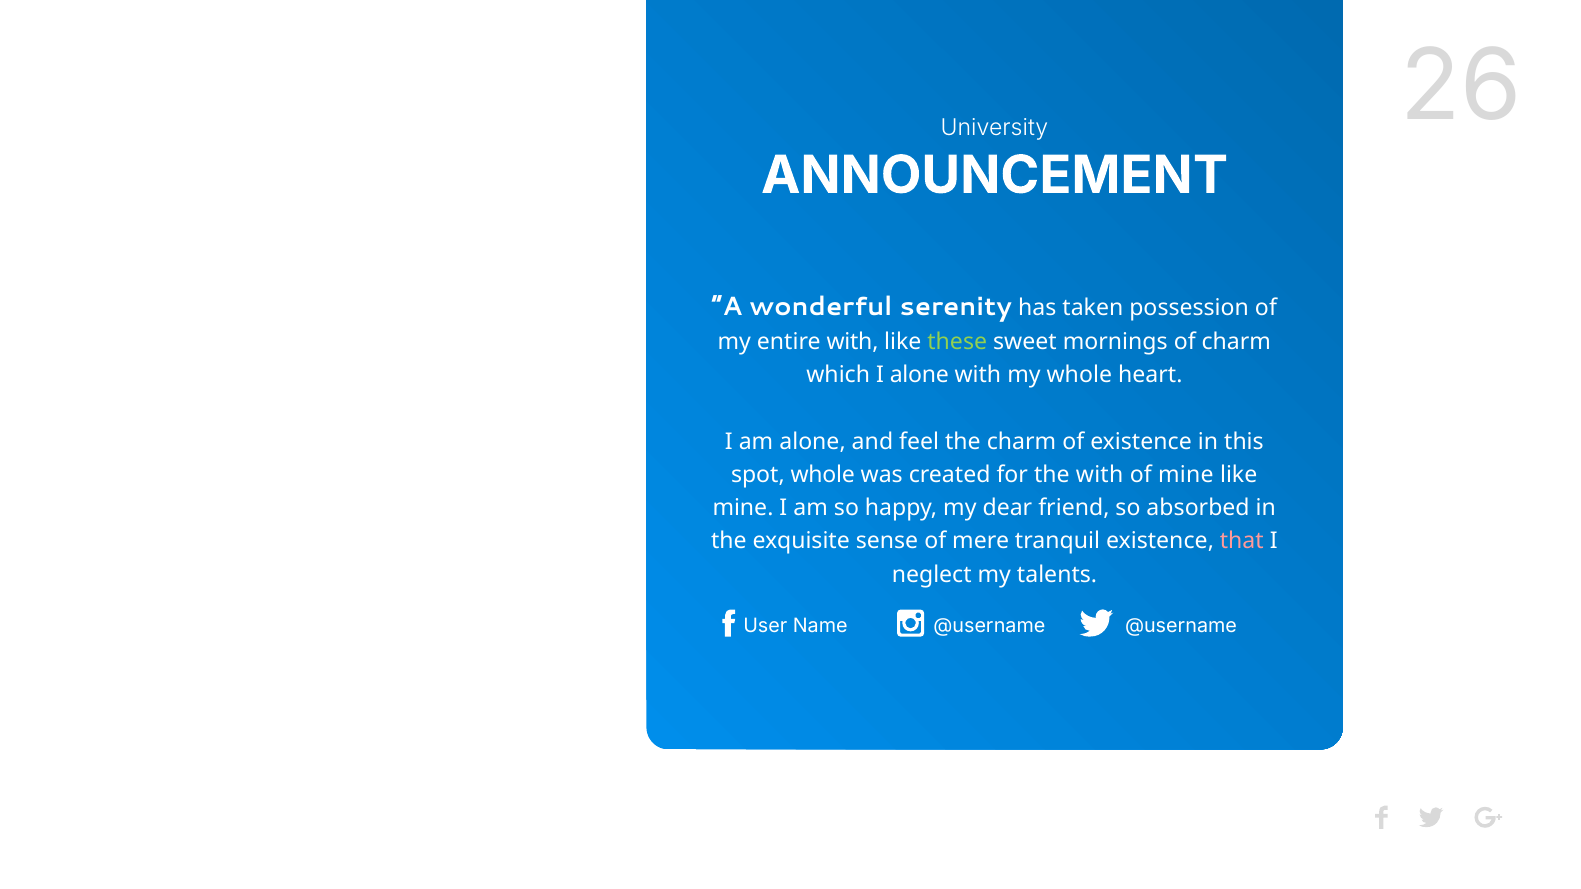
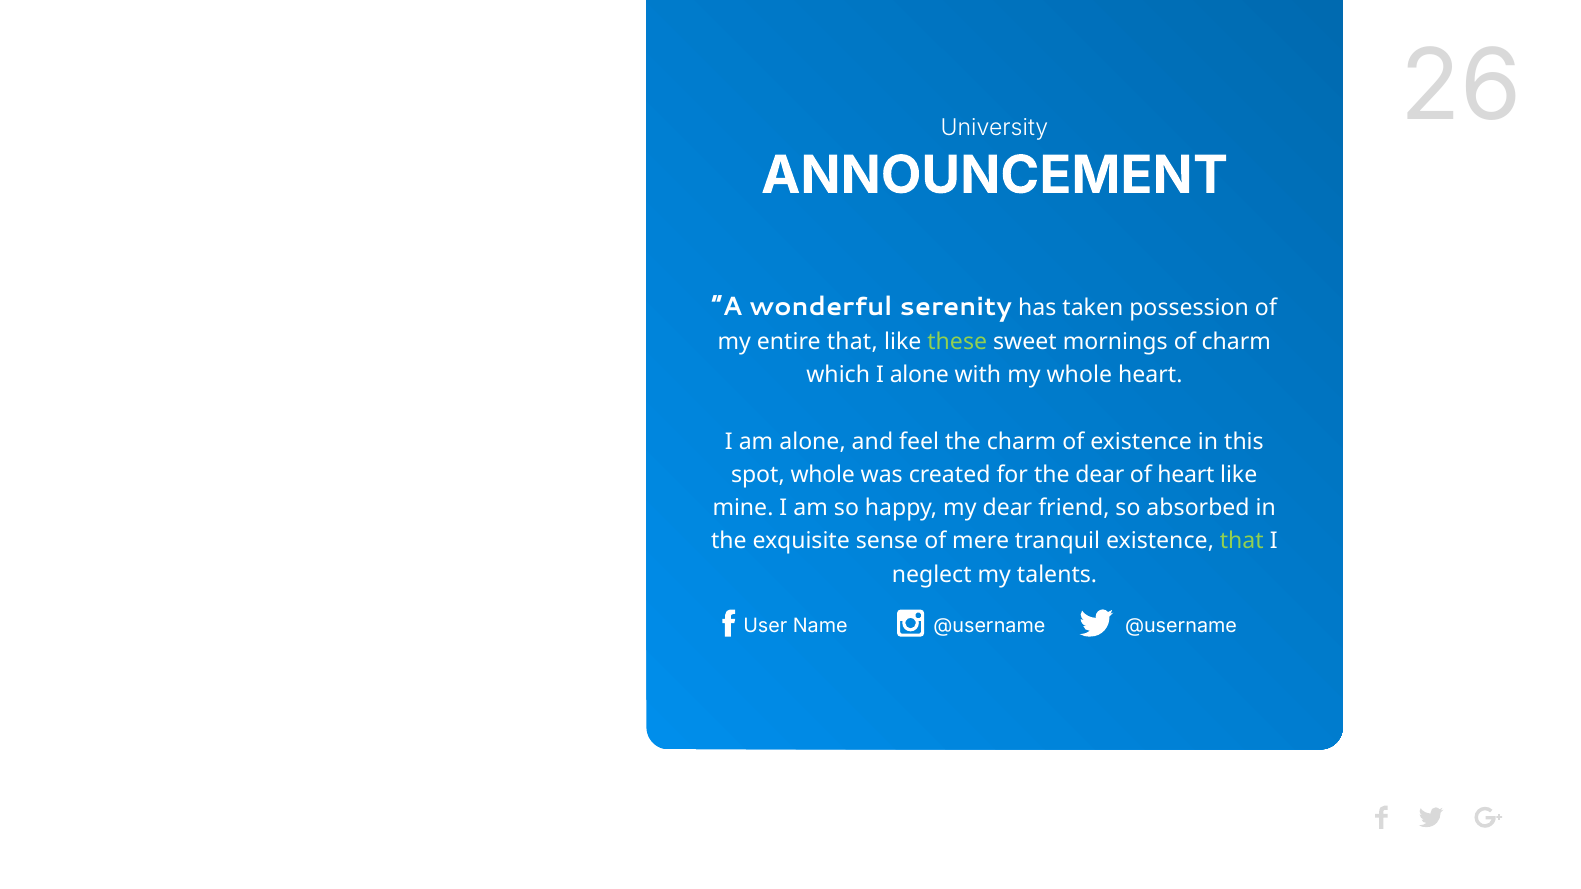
entire with: with -> that
the with: with -> dear
of mine: mine -> heart
that at (1242, 541) colour: pink -> light green
